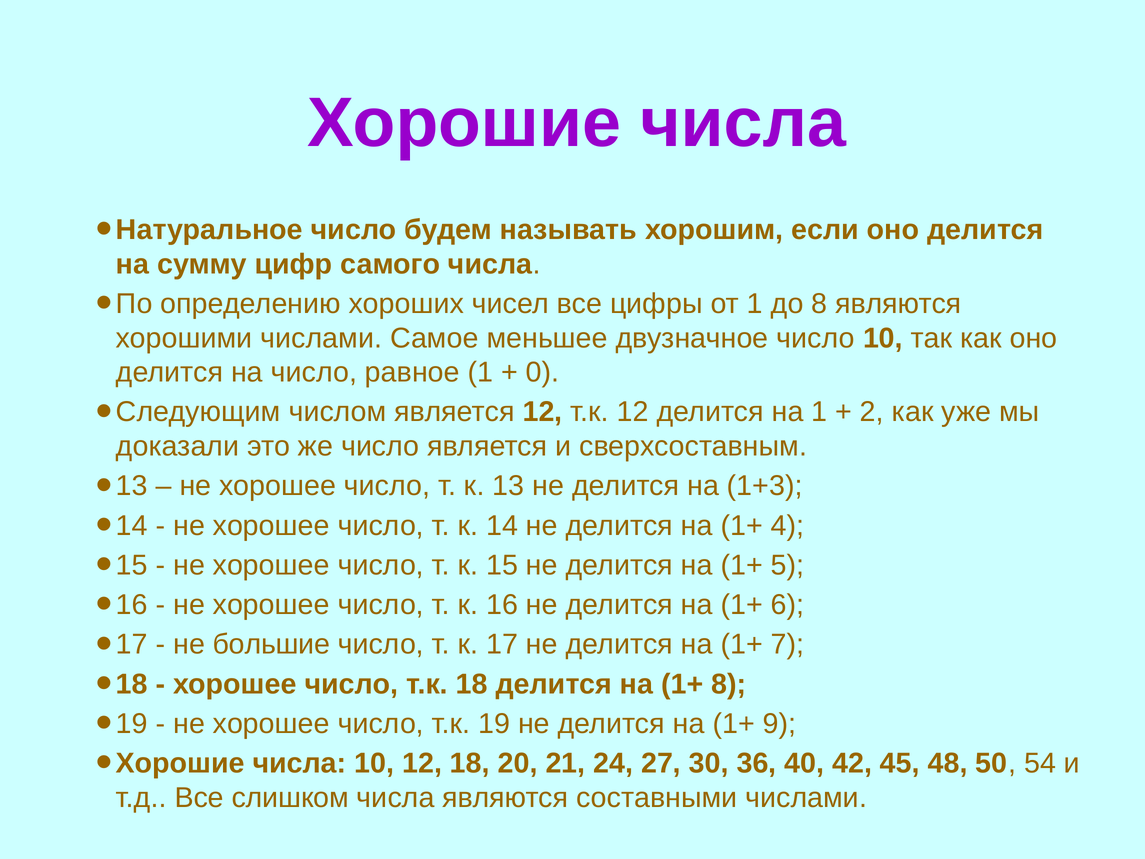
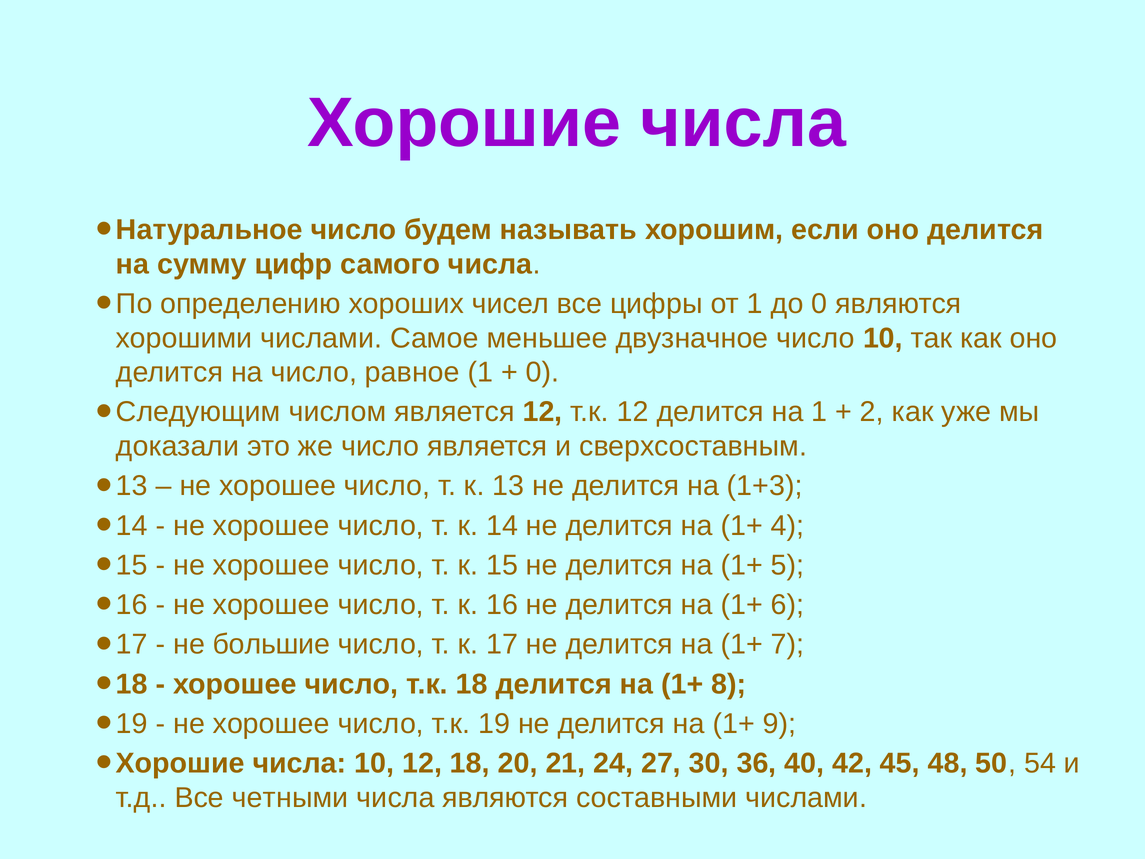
до 8: 8 -> 0
слишком: слишком -> четными
